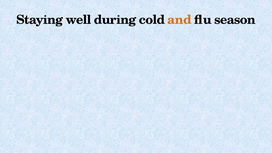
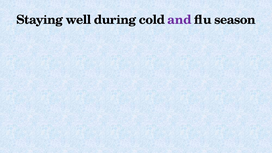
and colour: orange -> purple
